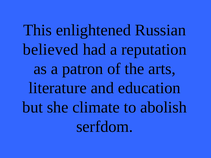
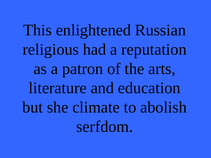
believed: believed -> religious
